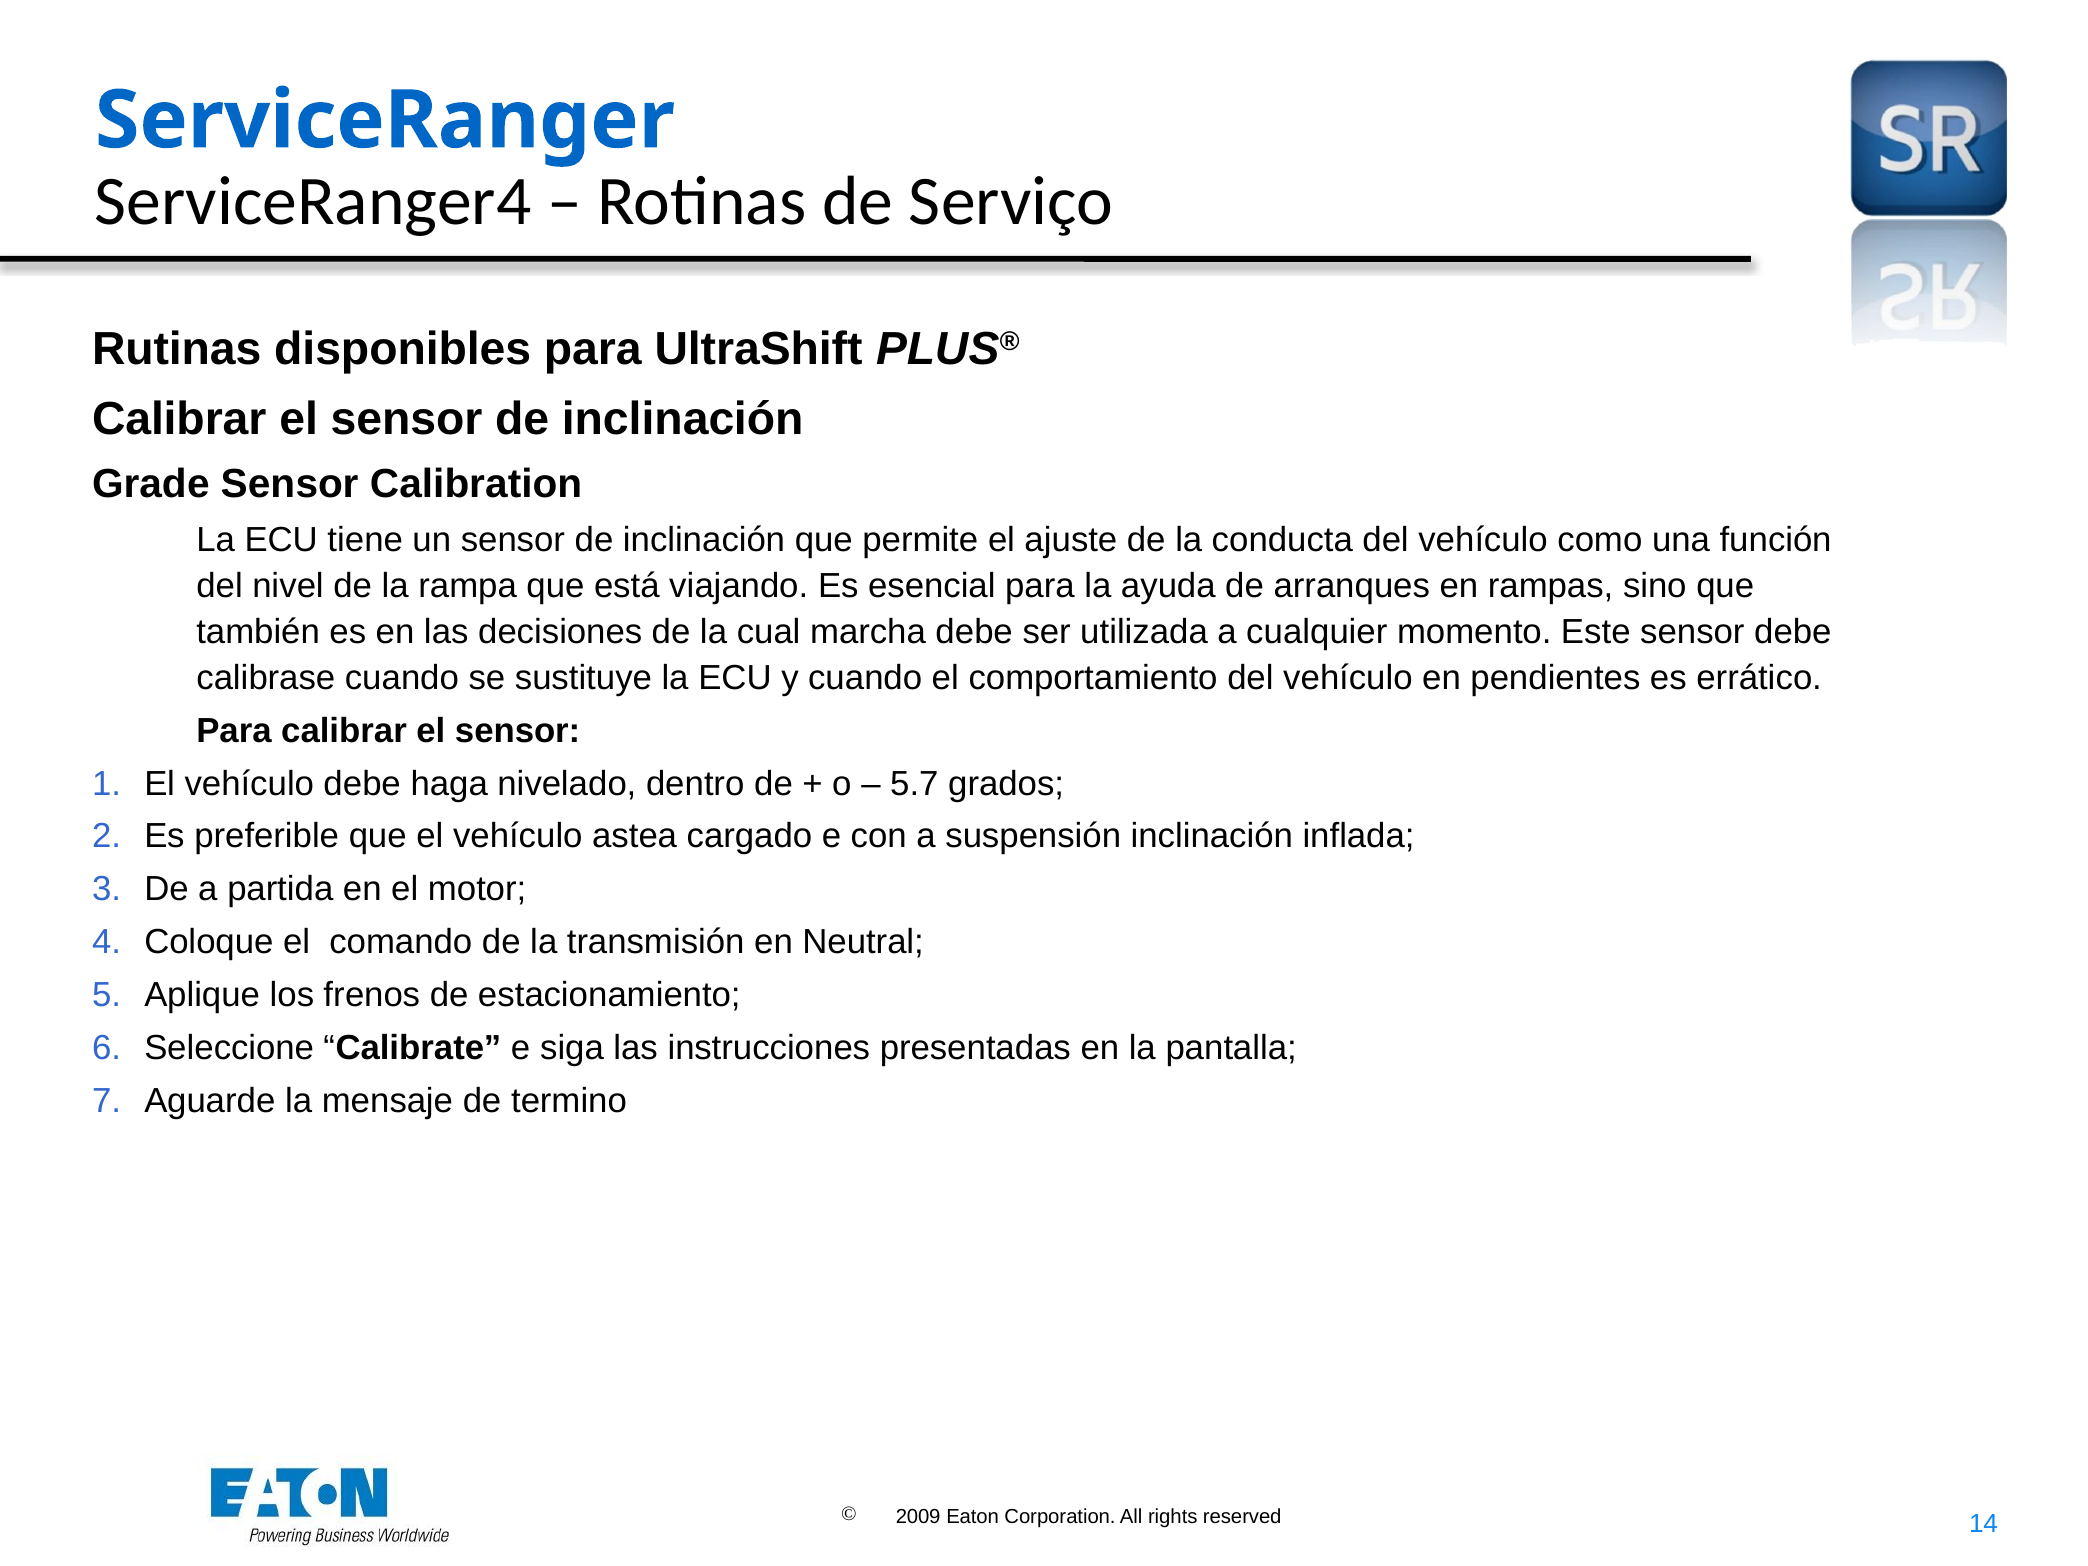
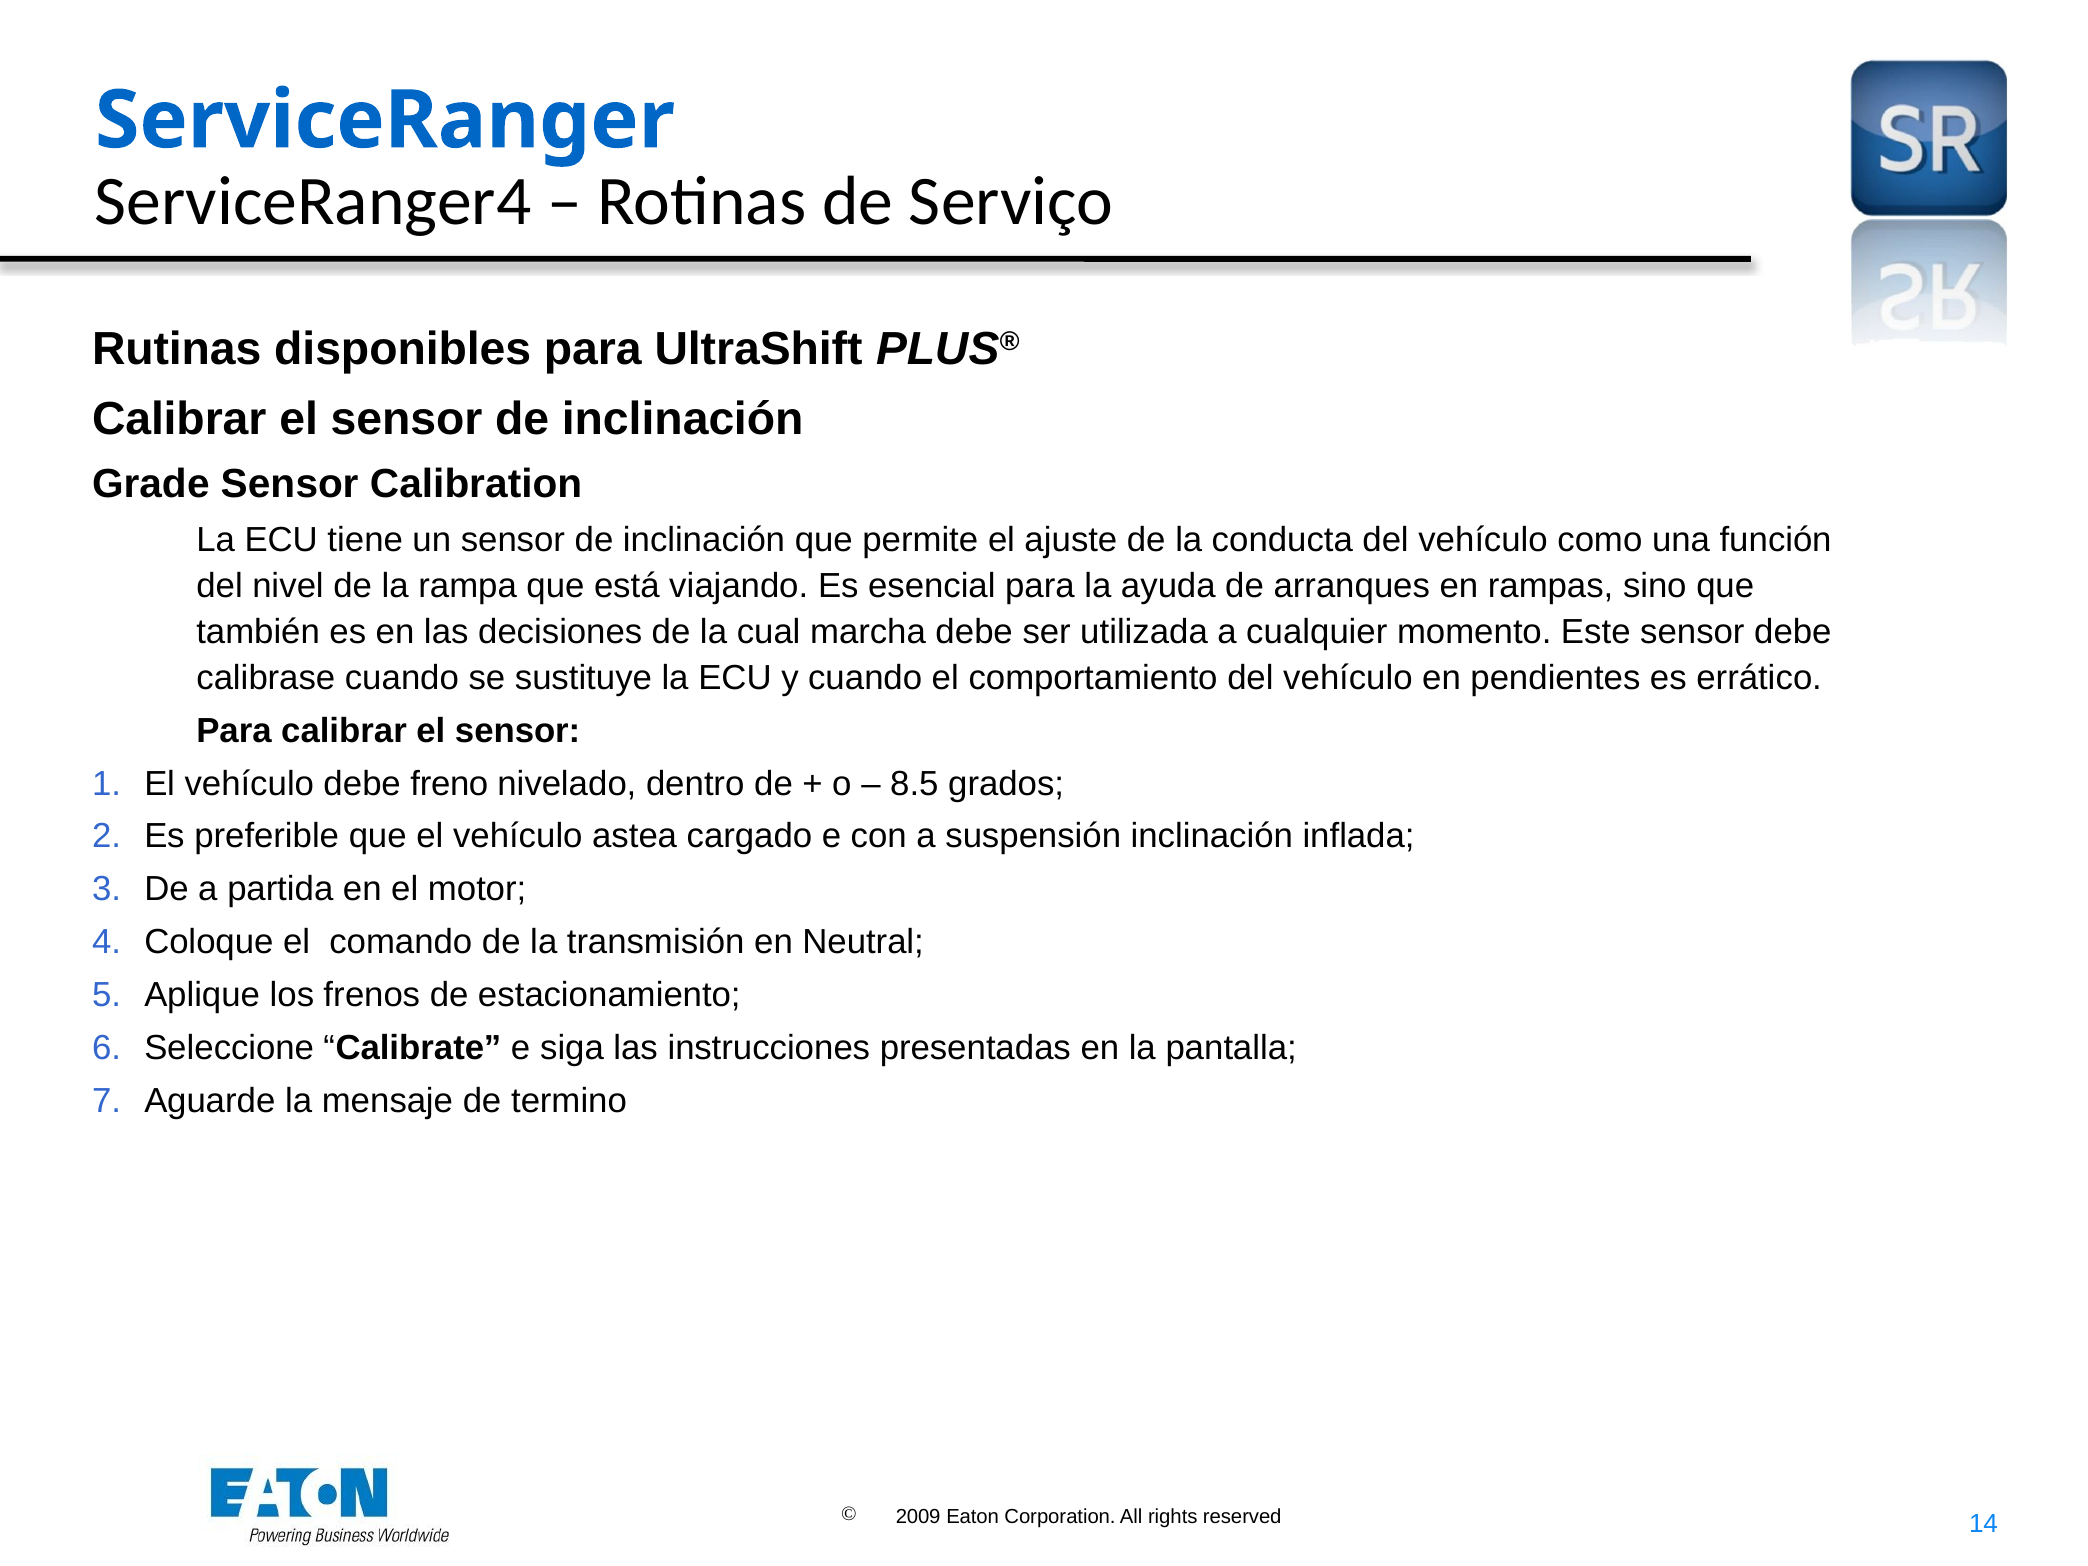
haga: haga -> freno
5.7: 5.7 -> 8.5
